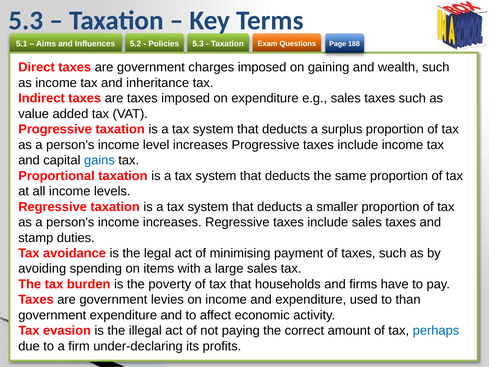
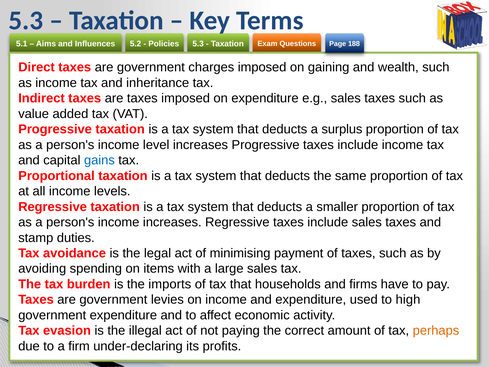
poverty: poverty -> imports
than: than -> high
perhaps colour: blue -> orange
